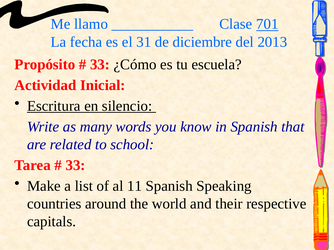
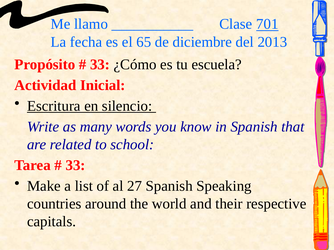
31: 31 -> 65
11: 11 -> 27
